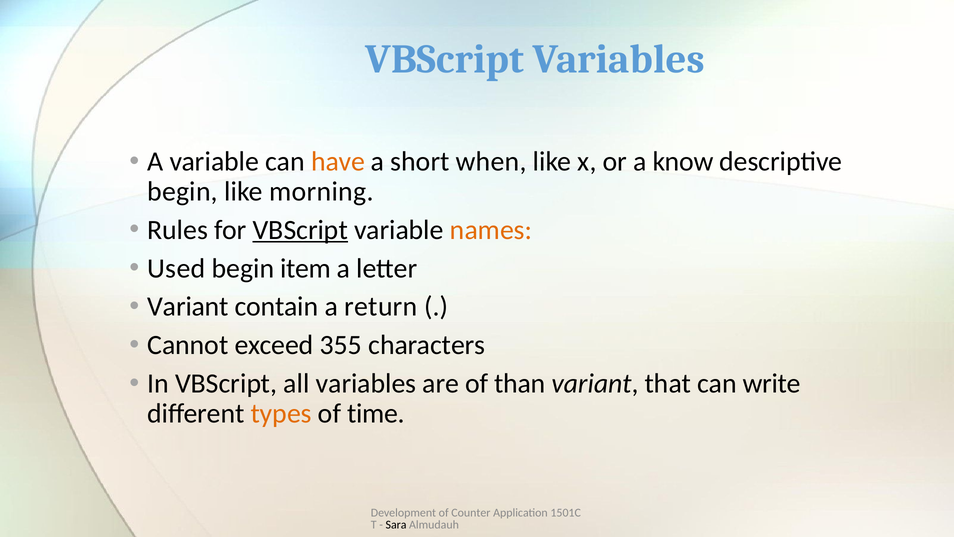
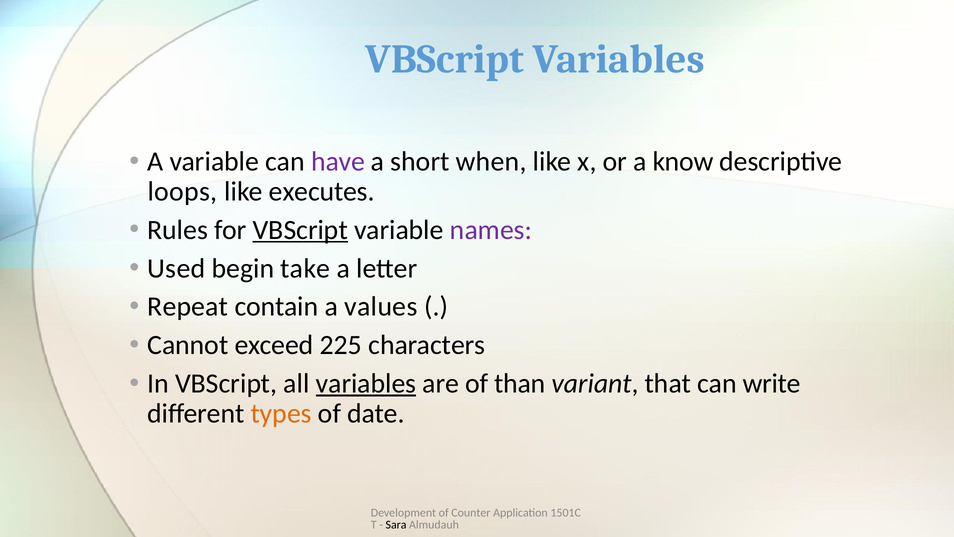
have colour: orange -> purple
begin at (183, 191): begin -> loops
morning: morning -> executes
names colour: orange -> purple
item: item -> take
Variant at (188, 307): Variant -> Repeat
return: return -> values
355: 355 -> 225
variables at (366, 383) underline: none -> present
time: time -> date
